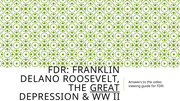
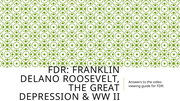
GREAT underline: present -> none
